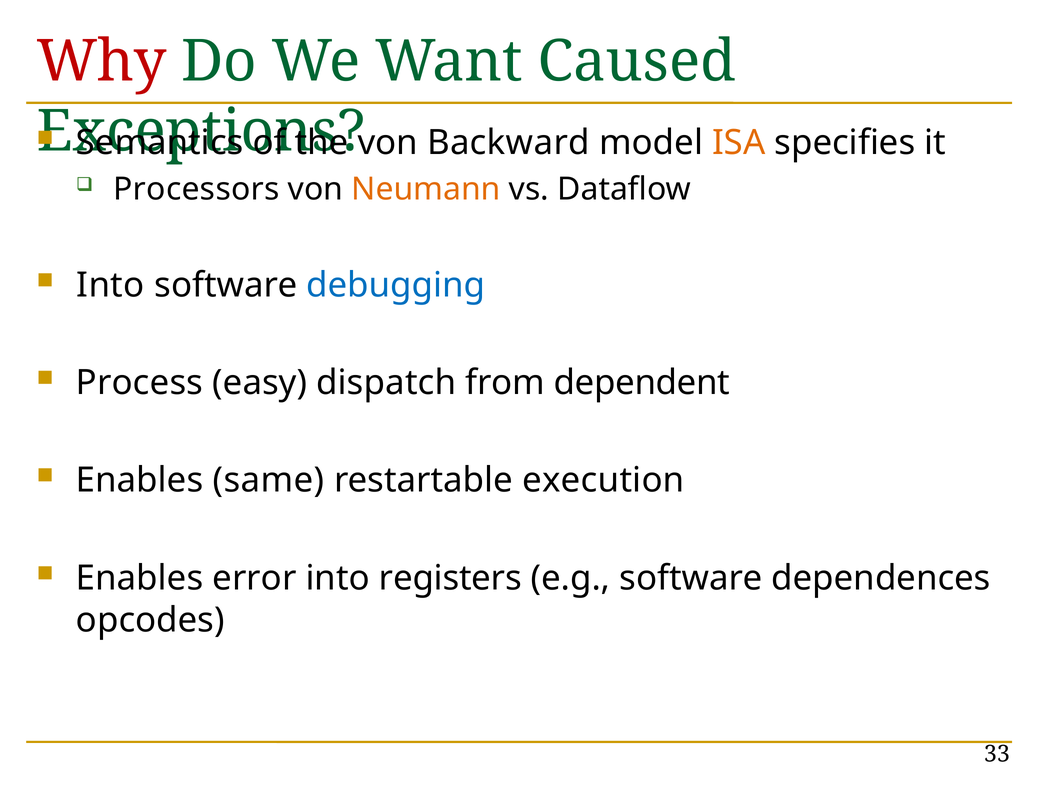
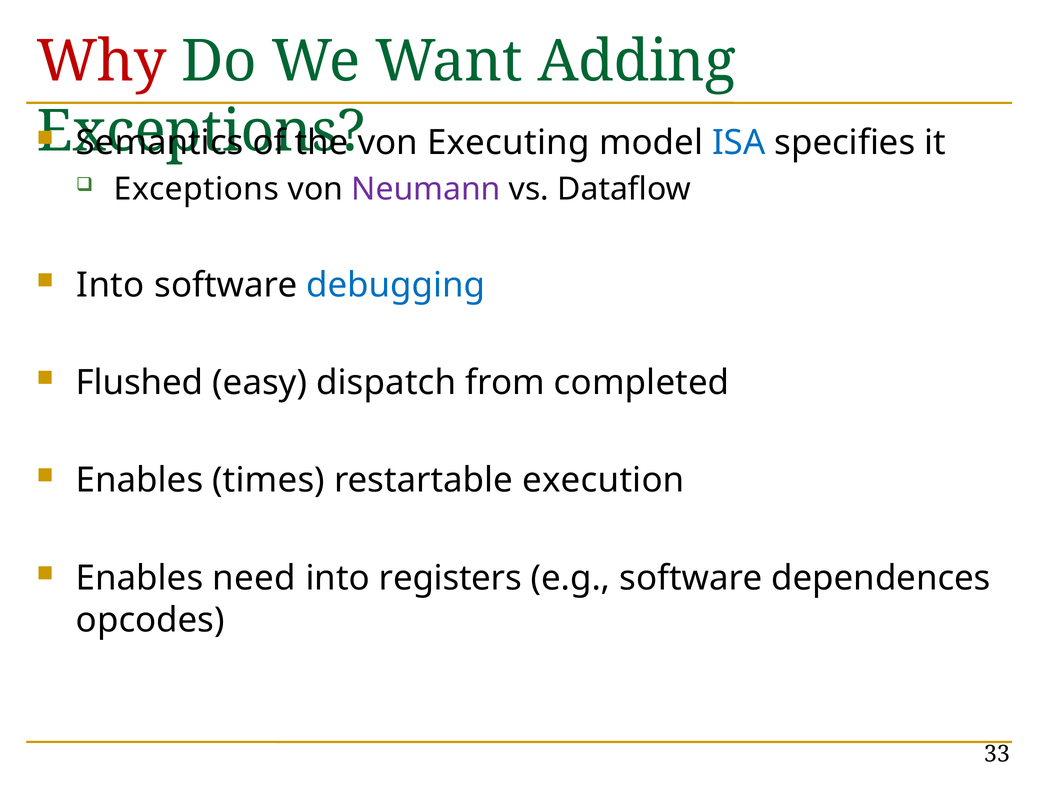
Caused: Caused -> Adding
Backward: Backward -> Executing
ISA colour: orange -> blue
Processors at (196, 189): Processors -> Exceptions
Neumann colour: orange -> purple
Process: Process -> Flushed
dependent: dependent -> completed
same: same -> times
error: error -> need
